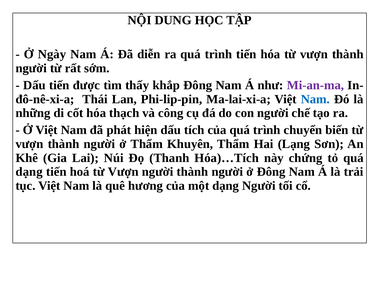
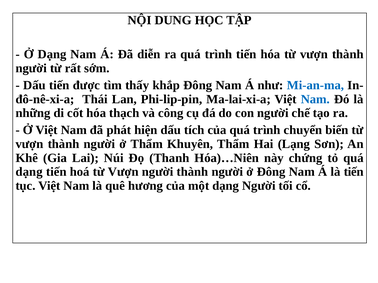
Ở Ngày: Ngày -> Dạng
Mi-an-ma colour: purple -> blue
Hóa)…Tích: Hóa)…Tích -> Hóa)…Niên
là trải: trải -> tiến
